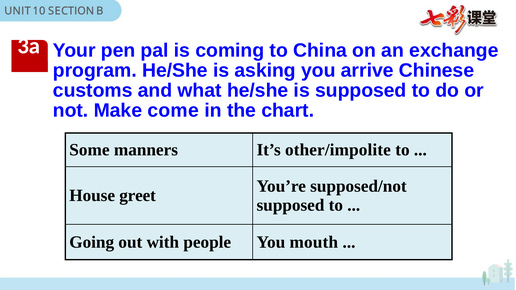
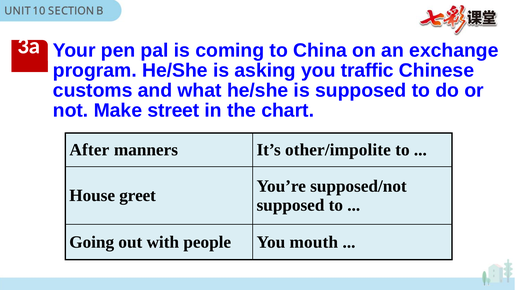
arrive: arrive -> traffic
come: come -> street
Some: Some -> After
